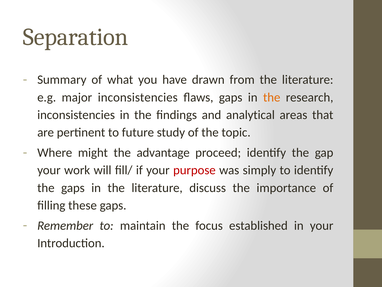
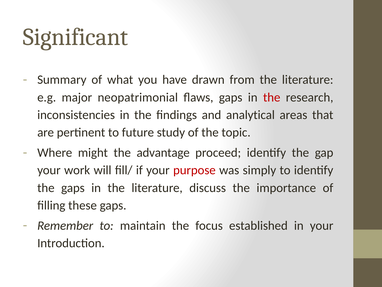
Separation: Separation -> Significant
major inconsistencies: inconsistencies -> neopatrimonial
the at (272, 97) colour: orange -> red
